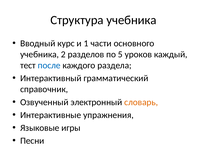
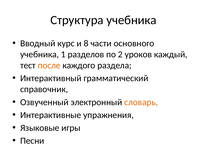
1: 1 -> 8
2: 2 -> 1
5: 5 -> 2
после colour: blue -> orange
